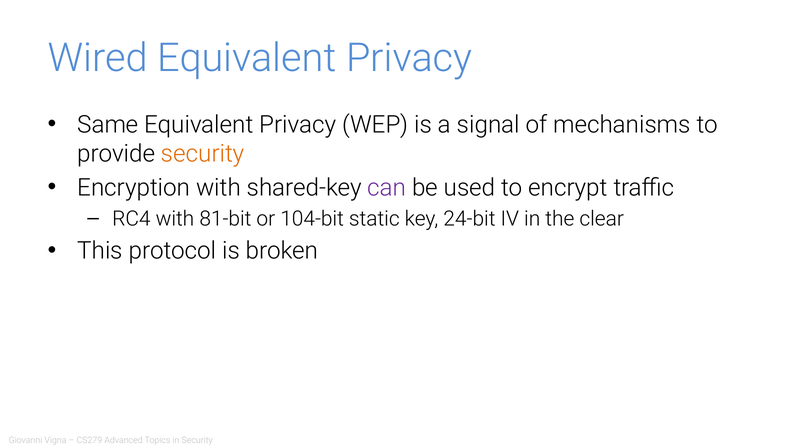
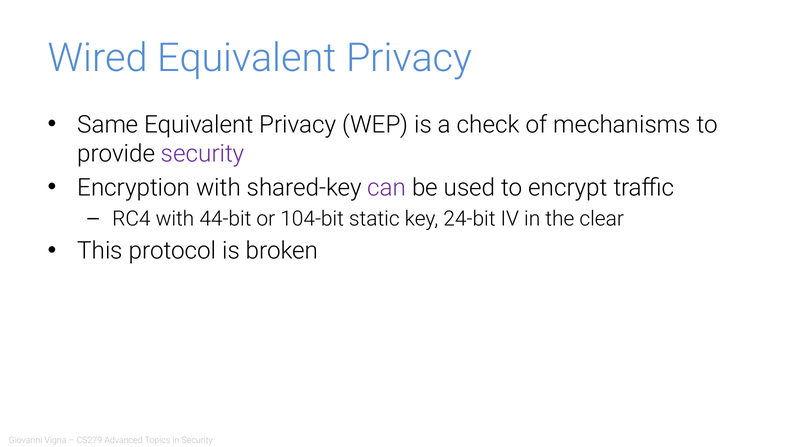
signal: signal -> check
security at (203, 154) colour: orange -> purple
81-bit: 81-bit -> 44-bit
